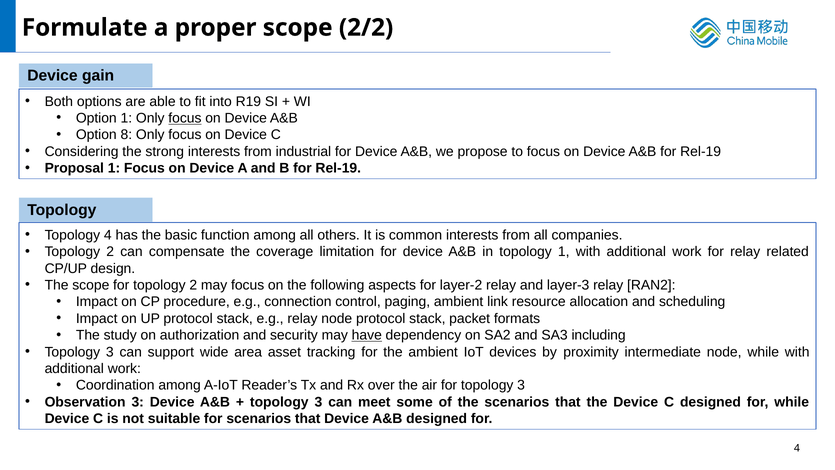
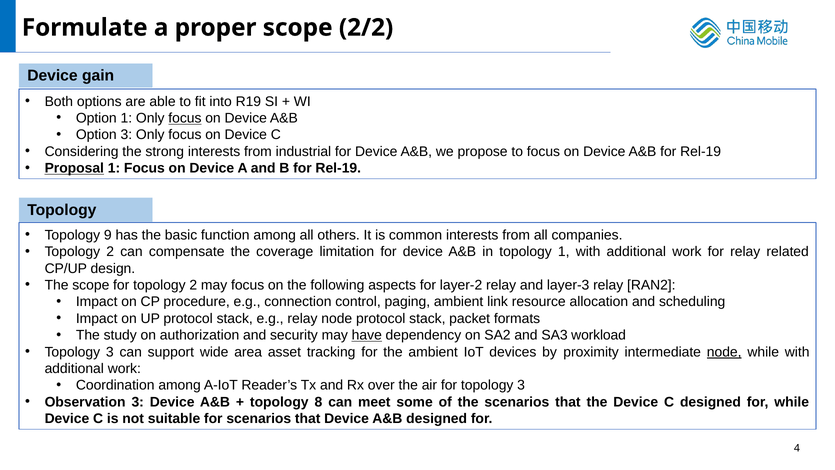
Option 8: 8 -> 3
Proposal underline: none -> present
Topology 4: 4 -> 9
including: including -> workload
node at (724, 352) underline: none -> present
3 at (318, 402): 3 -> 8
